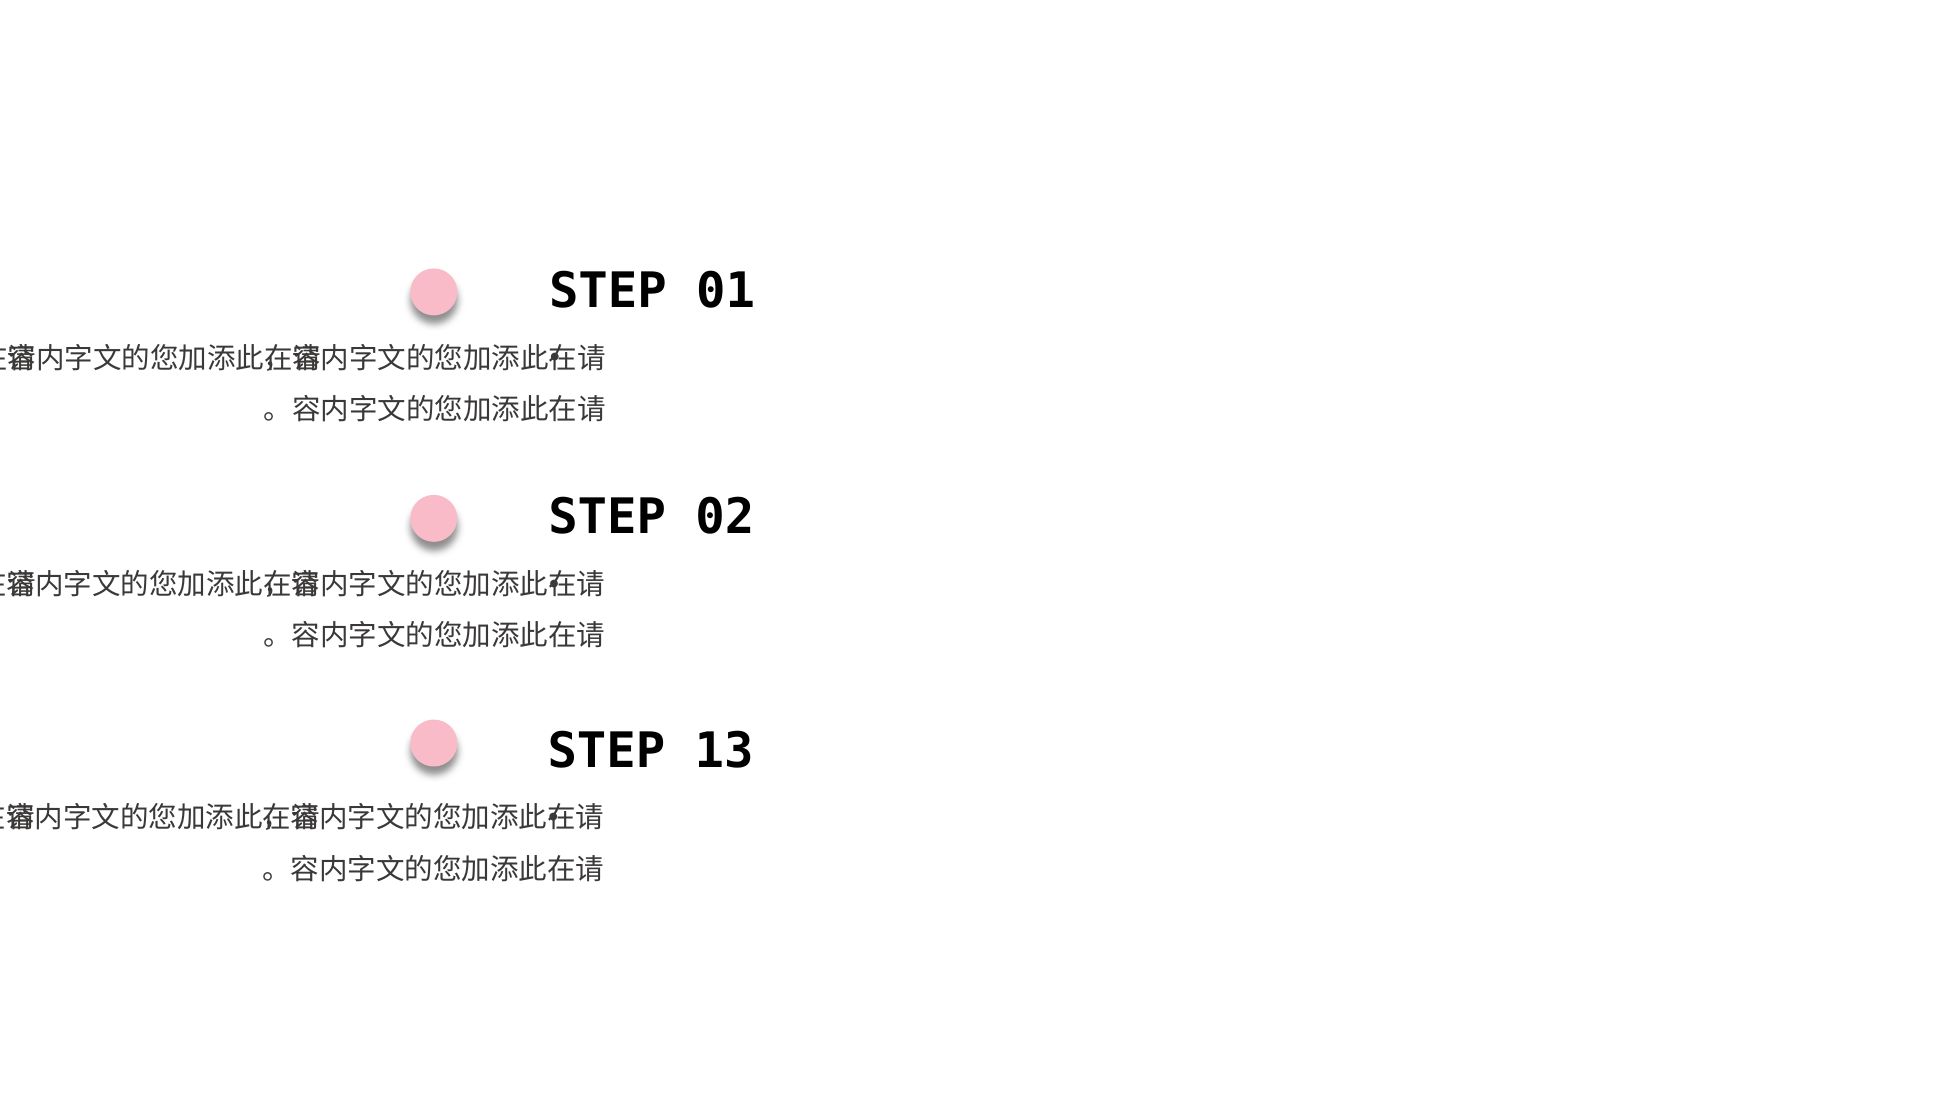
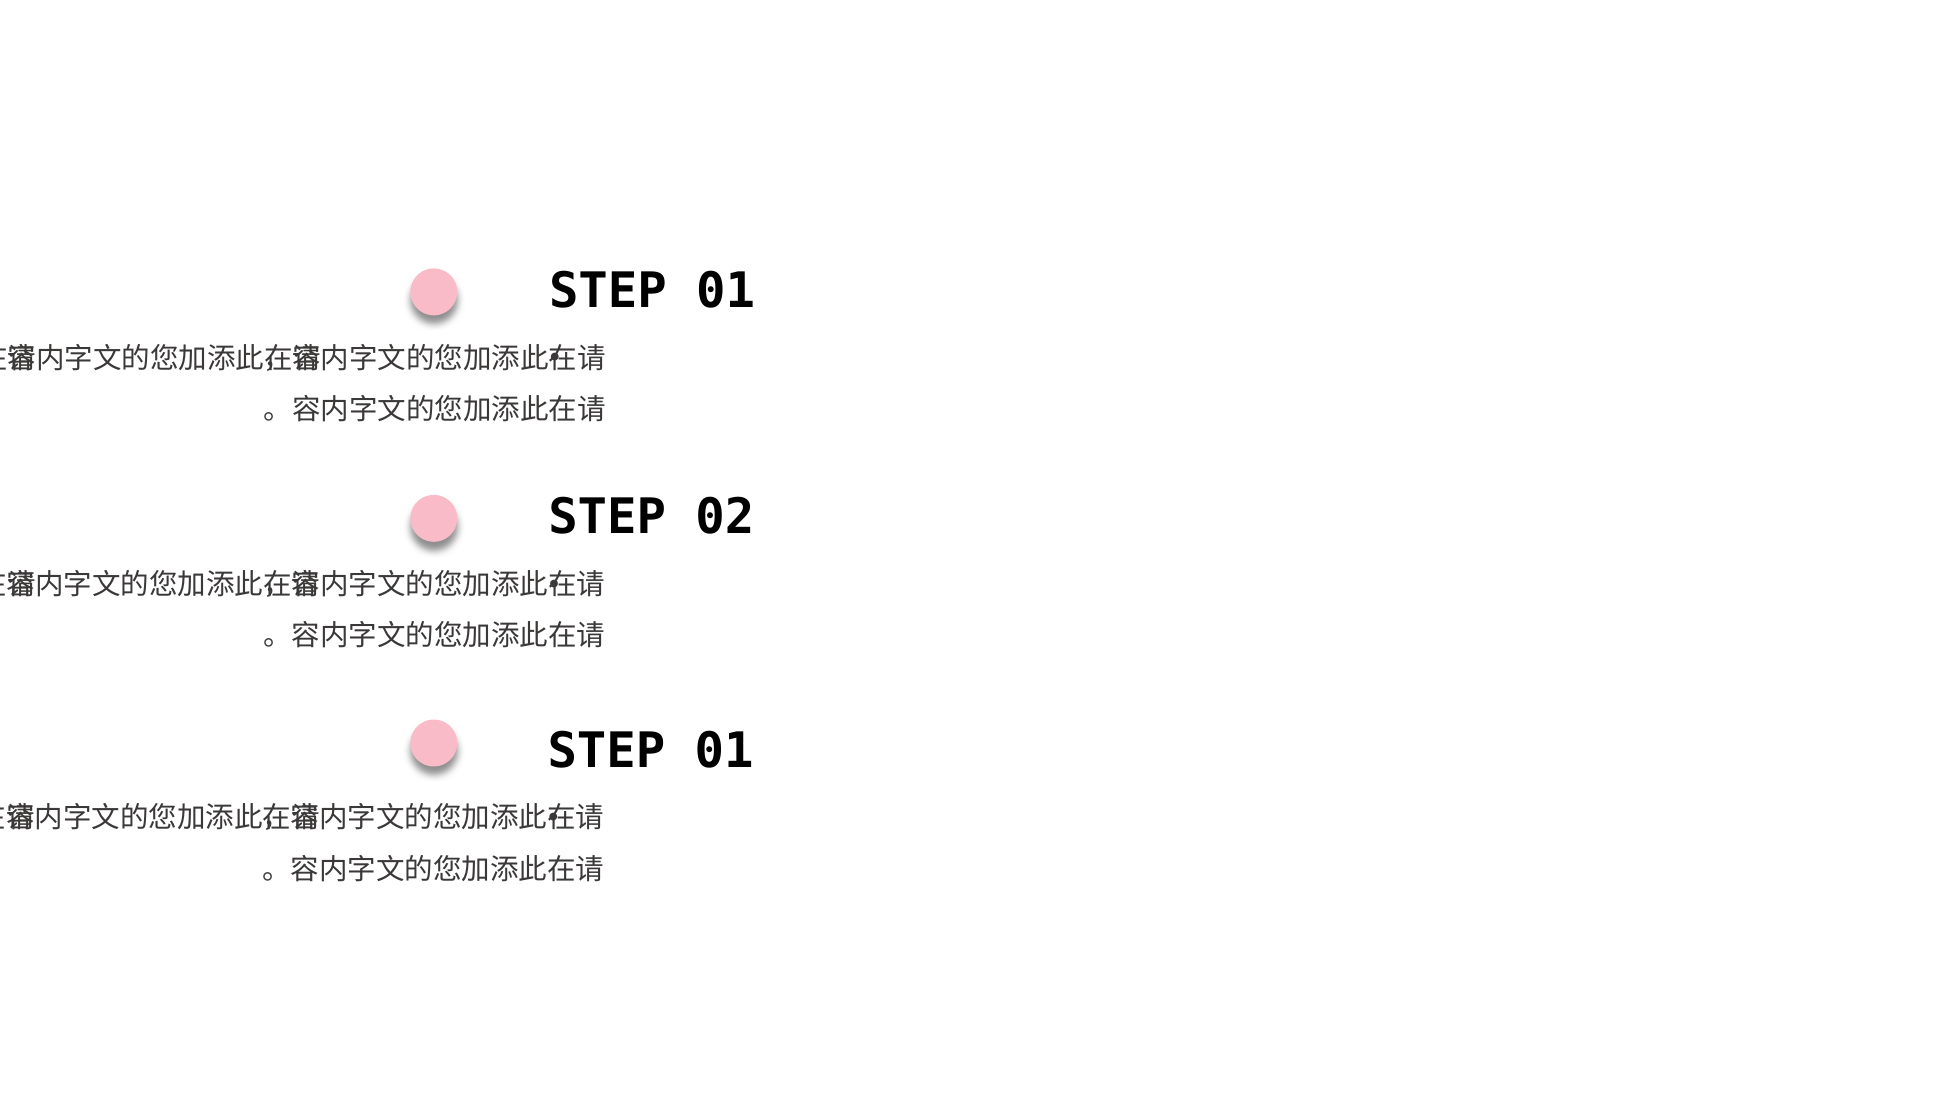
13 at (724, 751): 13 -> 01
